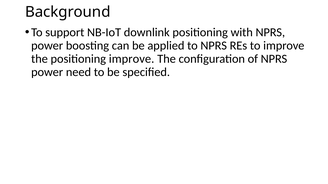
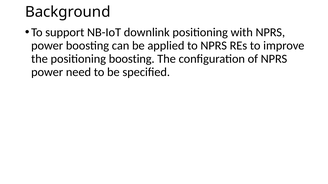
positioning improve: improve -> boosting
